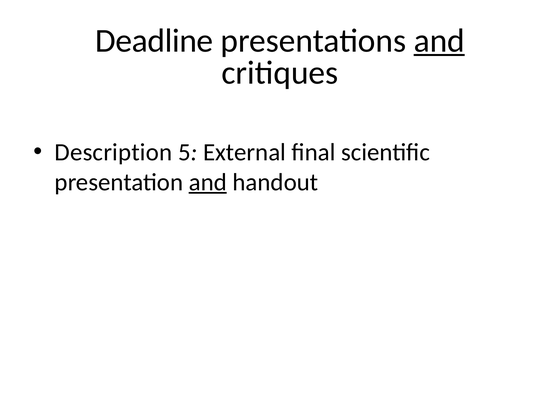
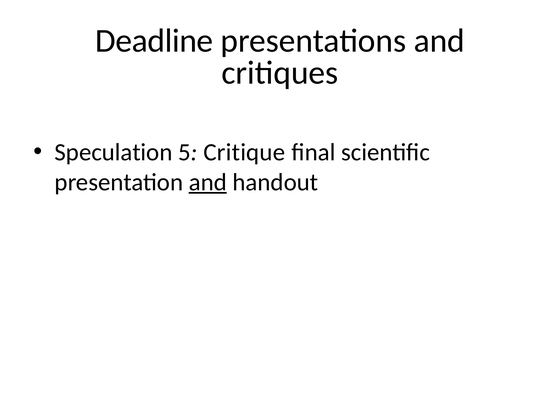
and at (439, 41) underline: present -> none
Description: Description -> Speculation
External: External -> Critique
